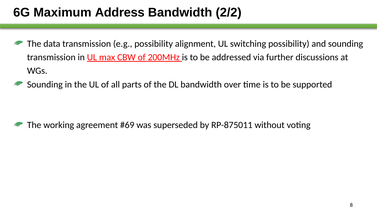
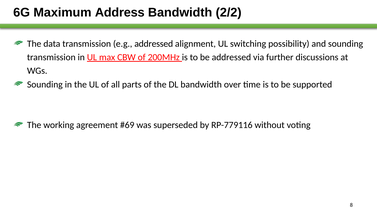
e.g possibility: possibility -> addressed
RP-875011: RP-875011 -> RP-779116
